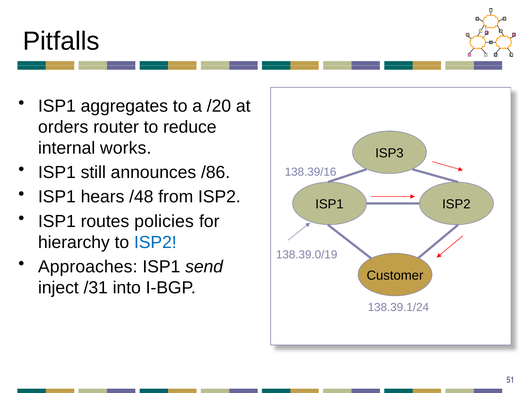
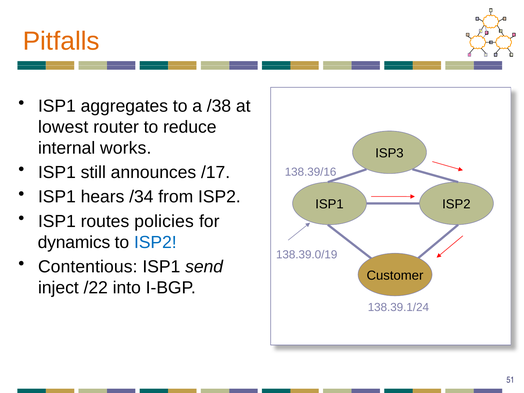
Pitfalls colour: black -> orange
/20: /20 -> /38
orders: orders -> lowest
/86: /86 -> /17
/48: /48 -> /34
hierarchy: hierarchy -> dynamics
Approaches: Approaches -> Contentious
/31: /31 -> /22
